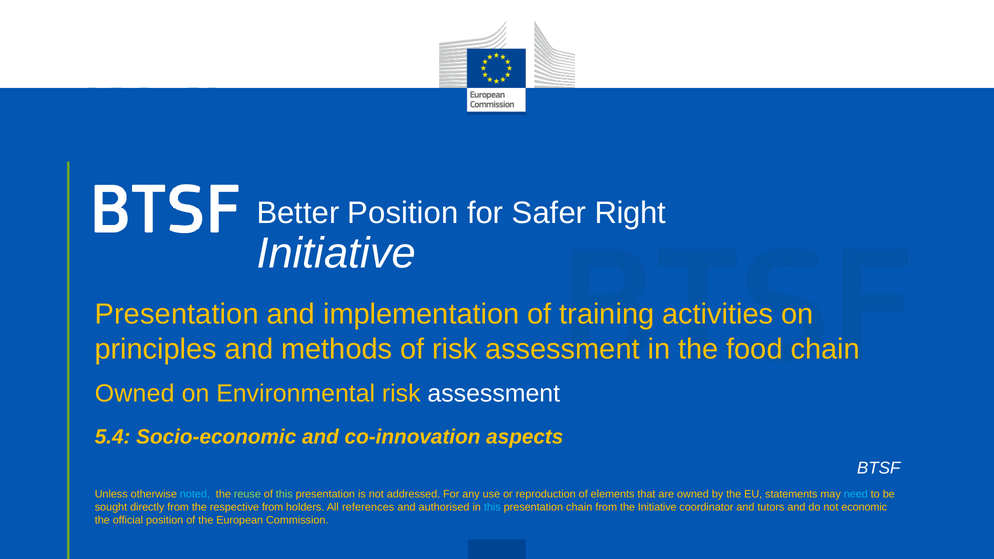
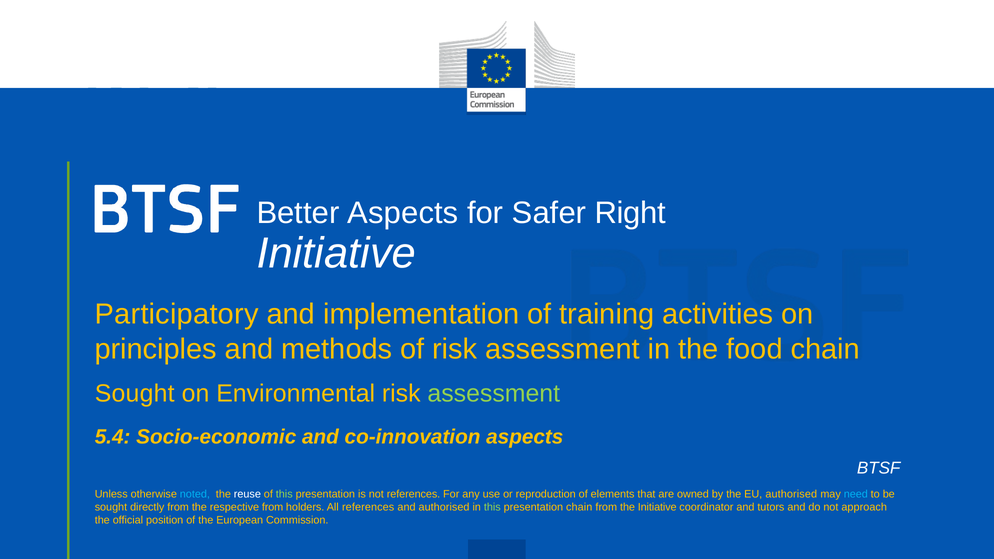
Better Position: Position -> Aspects
Presentation at (177, 314): Presentation -> Participatory
Owned at (135, 394): Owned -> Sought
assessment at (494, 394) colour: white -> light green
reuse colour: light green -> white
not addressed: addressed -> references
EU statements: statements -> authorised
this at (492, 507) colour: light blue -> light green
economic: economic -> approach
